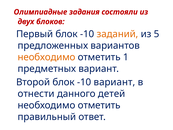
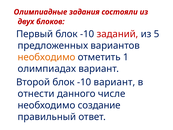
заданий colour: orange -> red
предметных: предметных -> олимпиадах
детей: детей -> числе
отметить at (99, 105): отметить -> создание
